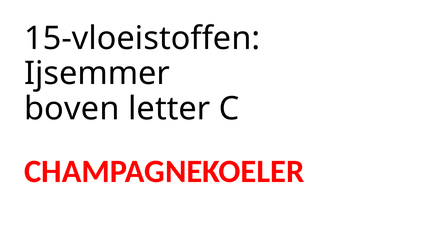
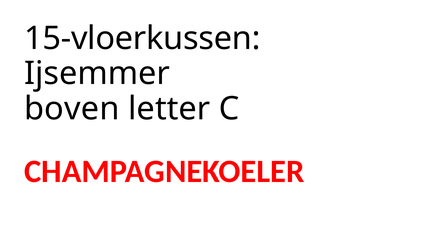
15-vloeistoffen: 15-vloeistoffen -> 15-vloerkussen
